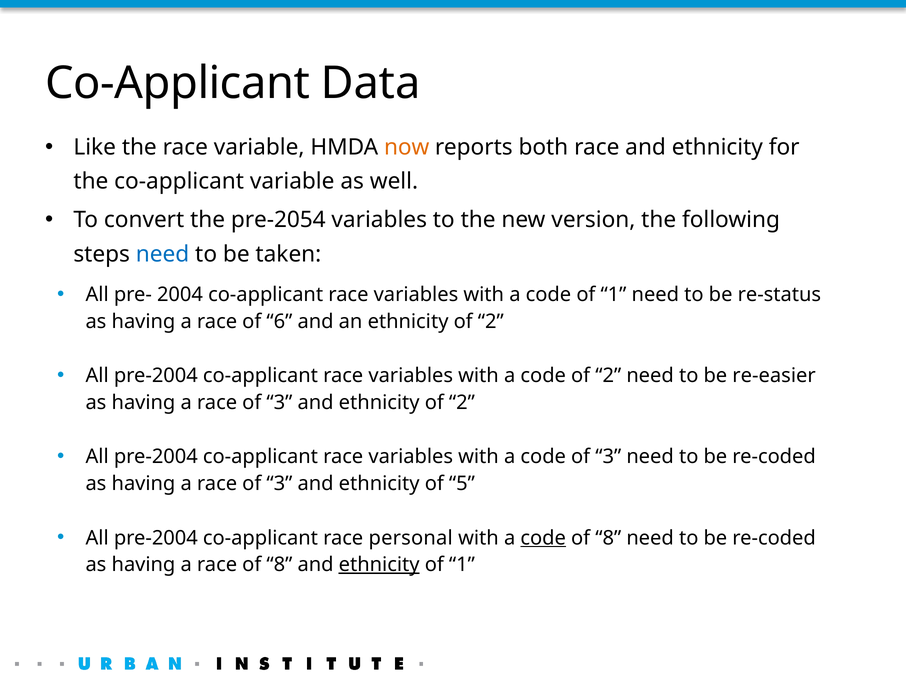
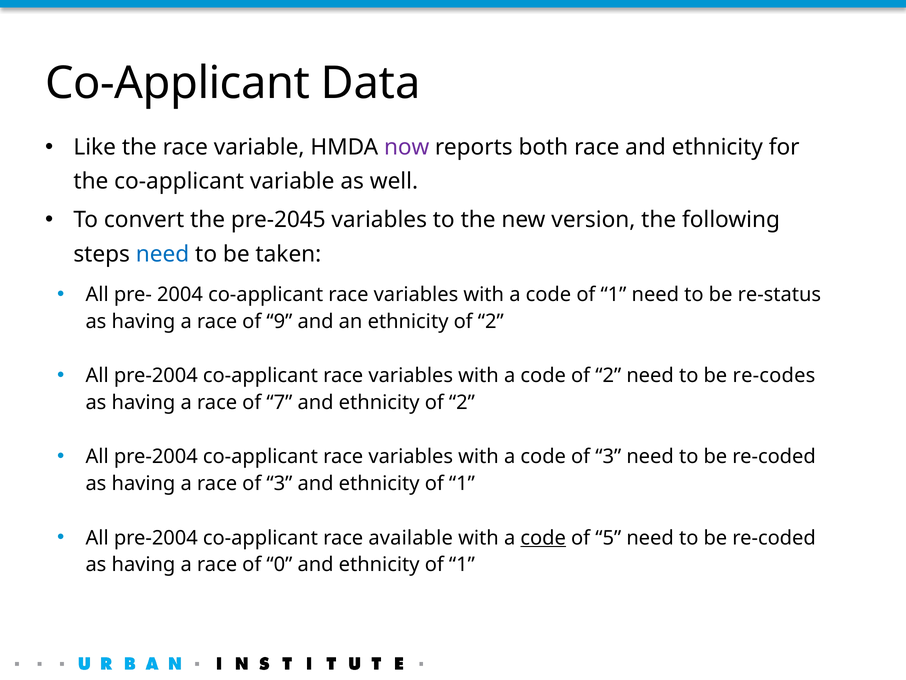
now colour: orange -> purple
pre-2054: pre-2054 -> pre-2045
6: 6 -> 9
re-easier: re-easier -> re-codes
3 at (279, 402): 3 -> 7
5 at (462, 483): 5 -> 1
personal: personal -> available
8 at (608, 537): 8 -> 5
race of 8: 8 -> 0
ethnicity at (379, 564) underline: present -> none
